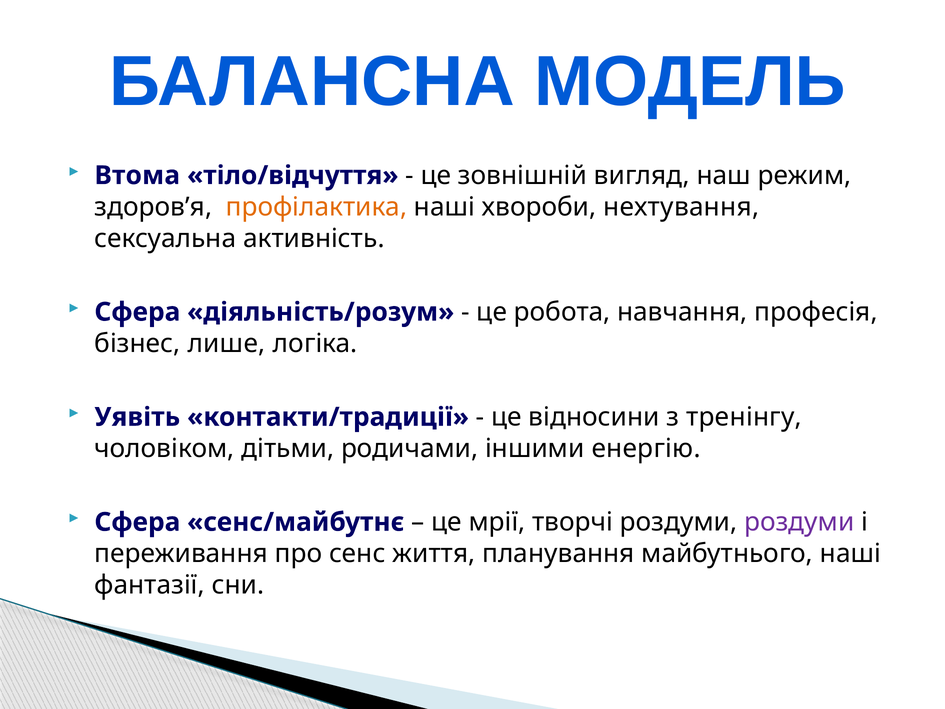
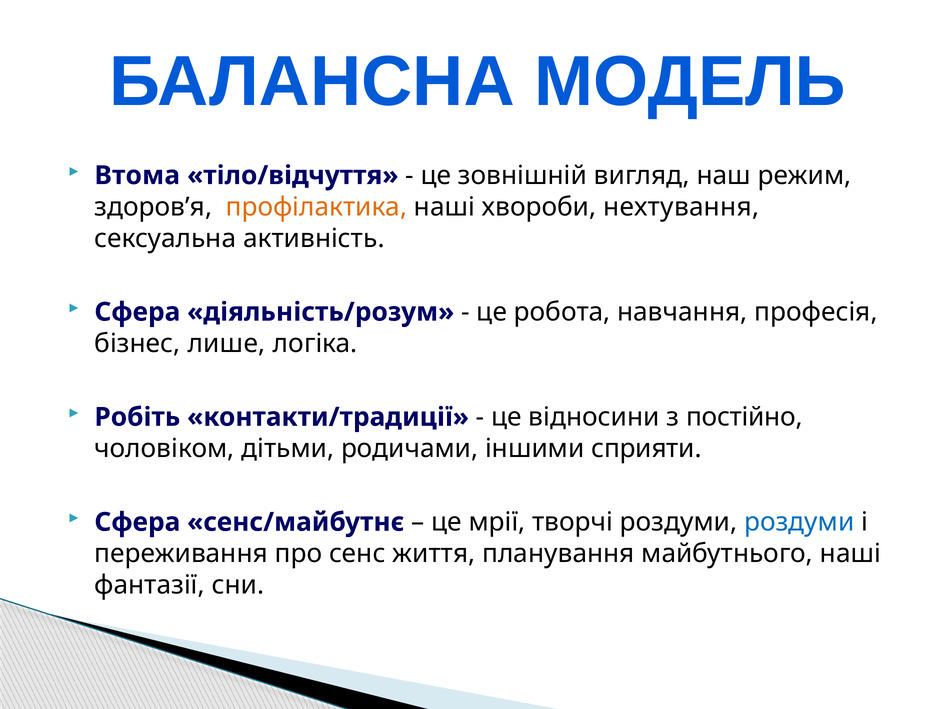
Уявіть: Уявіть -> Робіть
тренінгу: тренінгу -> постійно
енергію: енергію -> сприяти
роздуми at (799, 522) colour: purple -> blue
